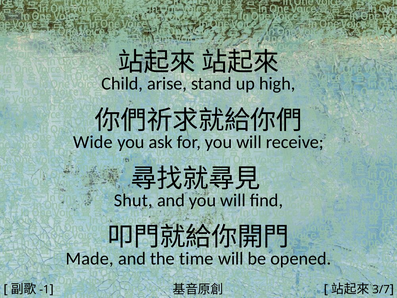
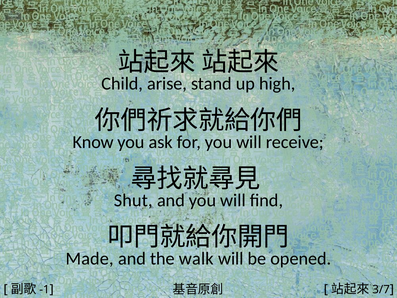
Wide: Wide -> Know
time: time -> walk
